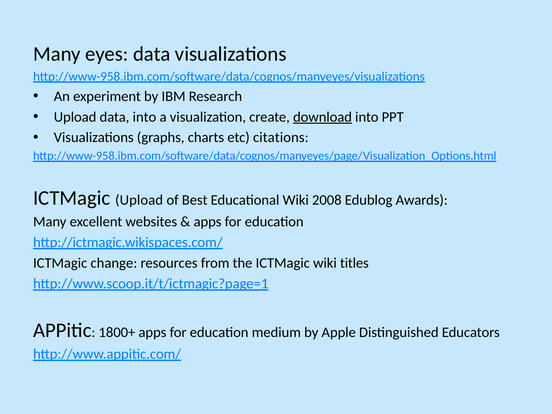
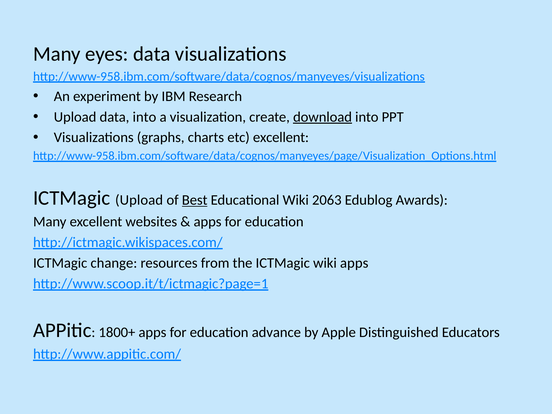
etc citations: citations -> excellent
Best underline: none -> present
2008: 2008 -> 2063
wiki titles: titles -> apps
medium: medium -> advance
